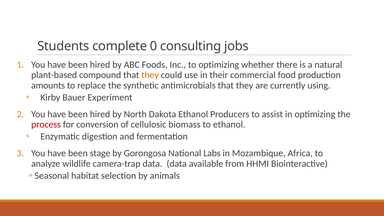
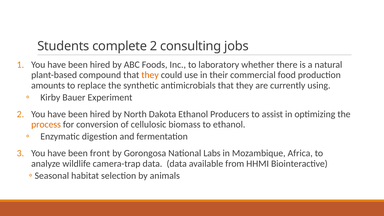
complete 0: 0 -> 2
to optimizing: optimizing -> laboratory
process colour: red -> orange
stage: stage -> front
